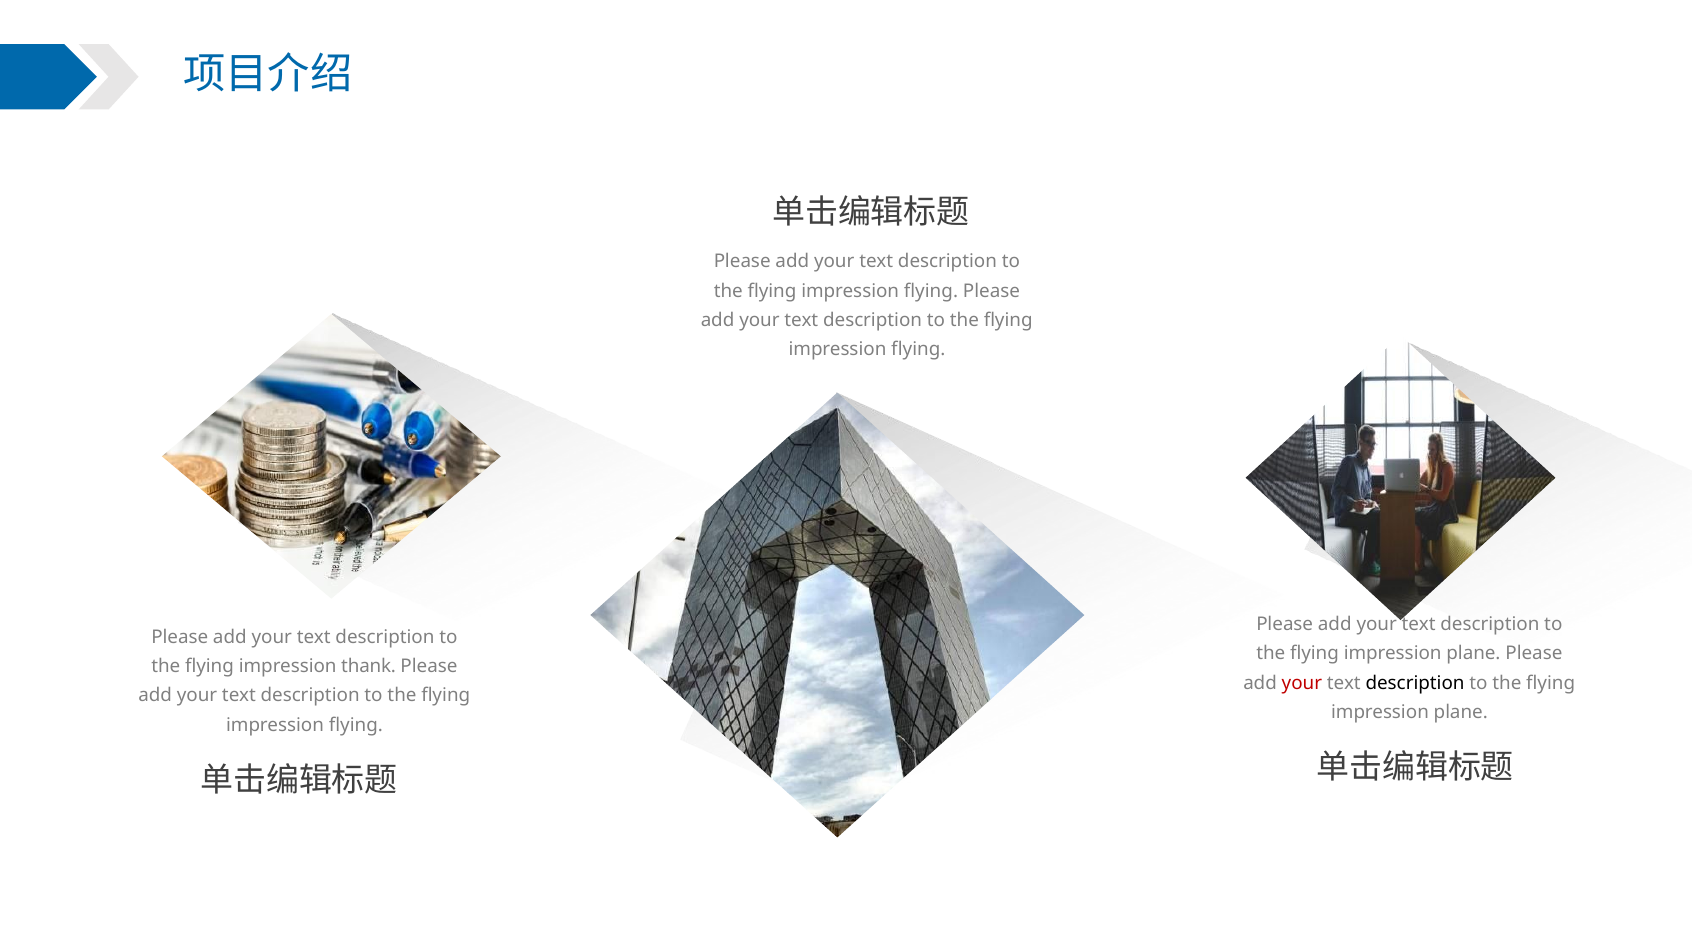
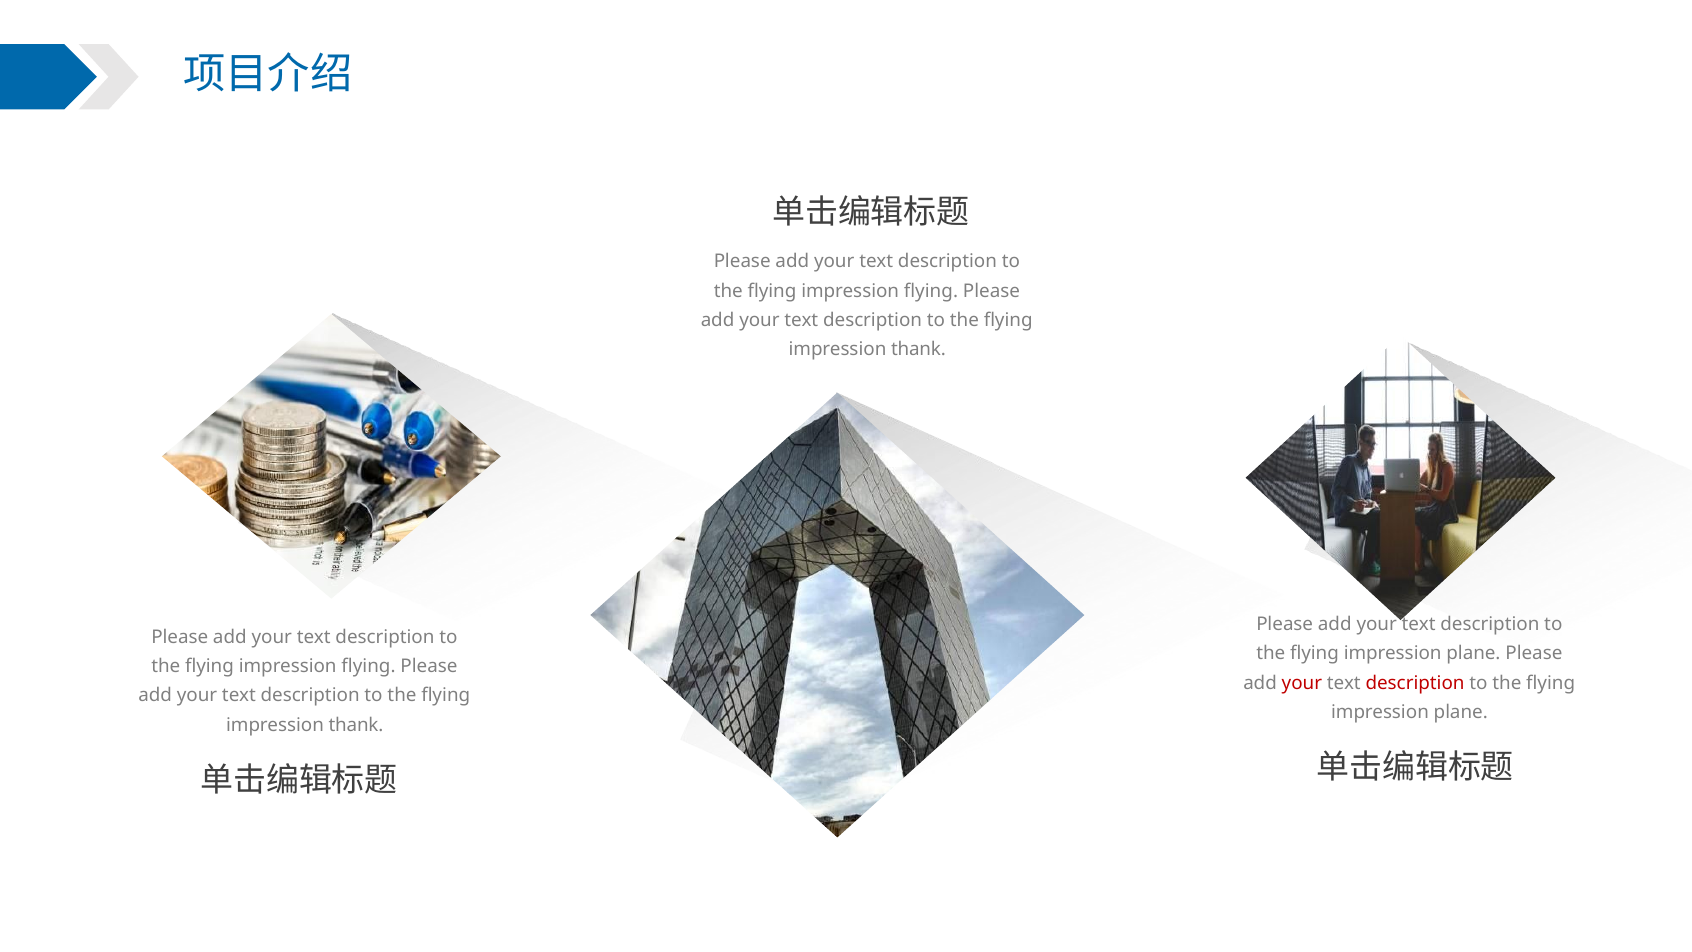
flying at (918, 349): flying -> thank
thank at (369, 666): thank -> flying
description at (1415, 683) colour: black -> red
flying at (356, 725): flying -> thank
